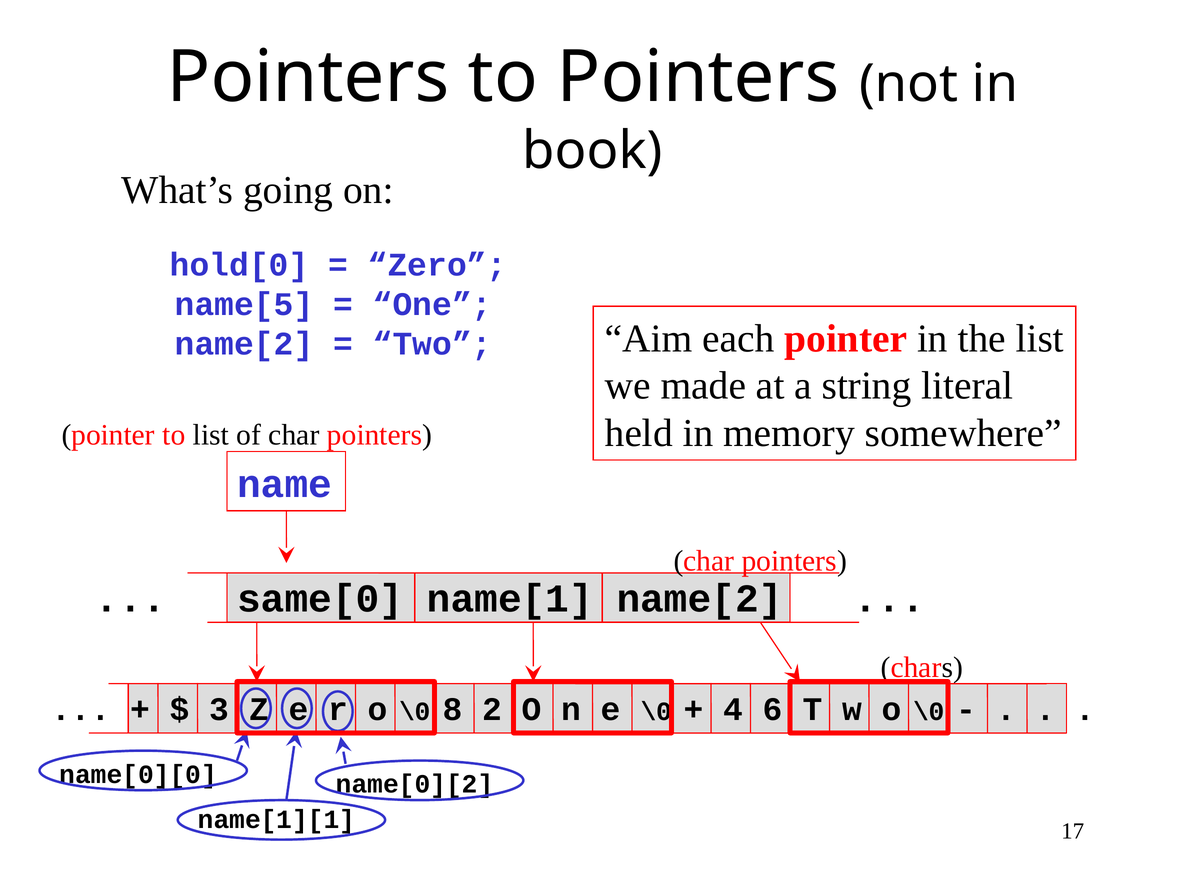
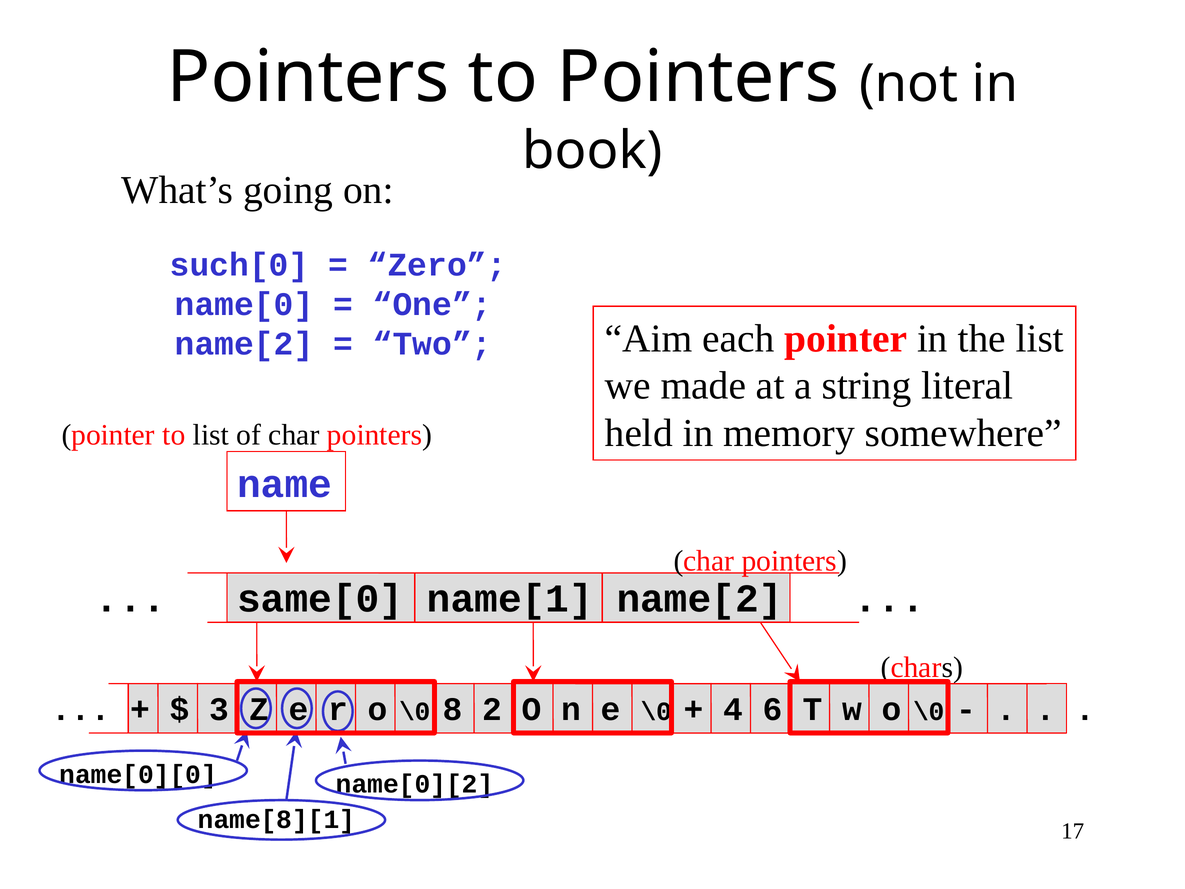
hold[0: hold[0 -> such[0
name[5: name[5 -> name[0
name[1][1: name[1][1 -> name[8][1
